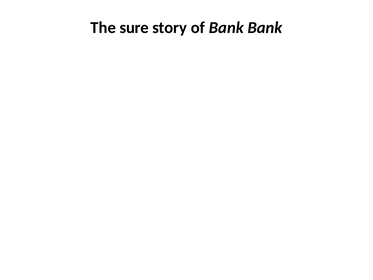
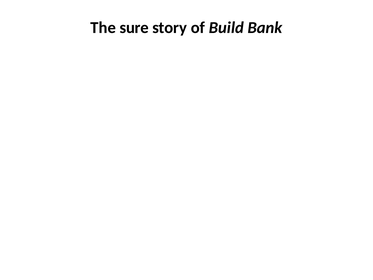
of Bank: Bank -> Build
